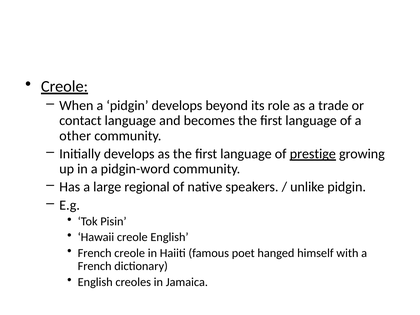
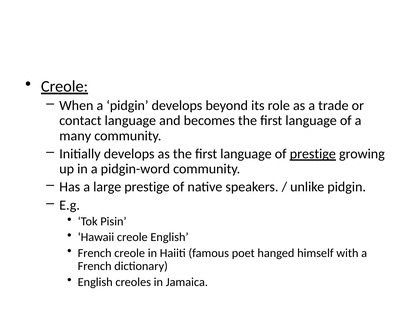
other: other -> many
large regional: regional -> prestige
